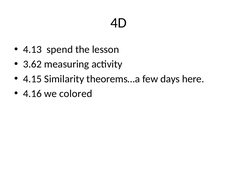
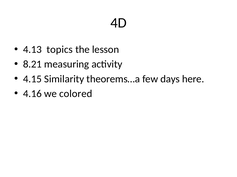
spend: spend -> topics
3.62: 3.62 -> 8.21
